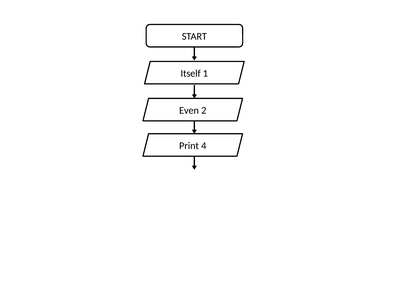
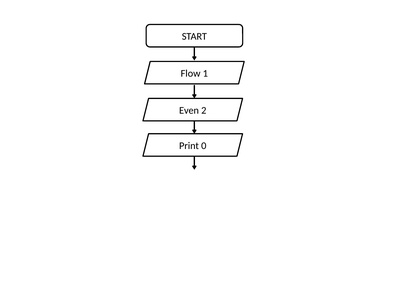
Itself: Itself -> Flow
4: 4 -> 0
